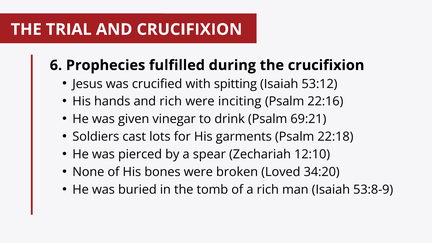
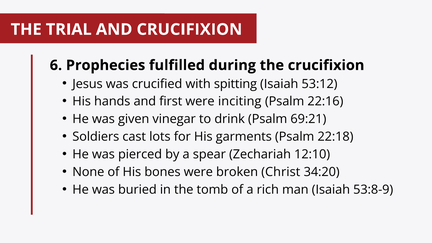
and rich: rich -> first
Loved: Loved -> Christ
